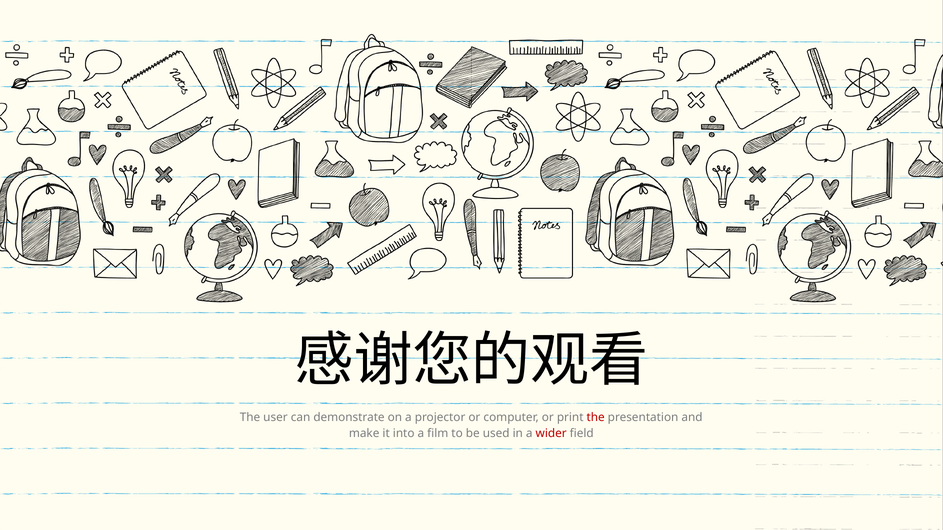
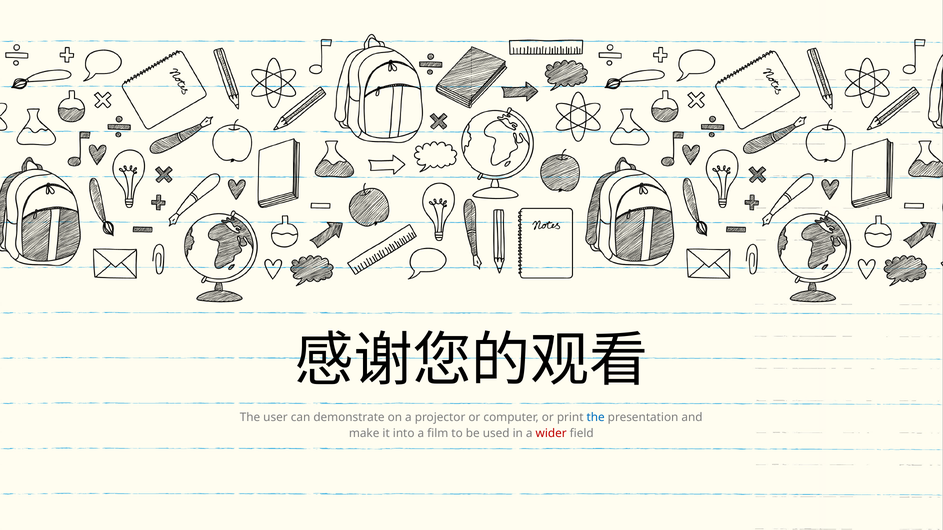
the at (596, 418) colour: red -> blue
